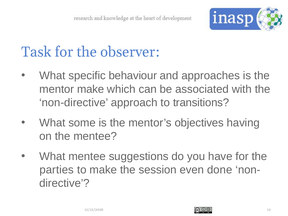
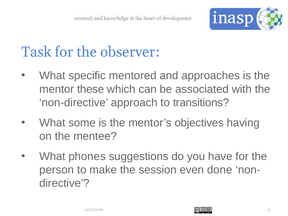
behaviour: behaviour -> mentored
mentor make: make -> these
What mentee: mentee -> phones
parties: parties -> person
